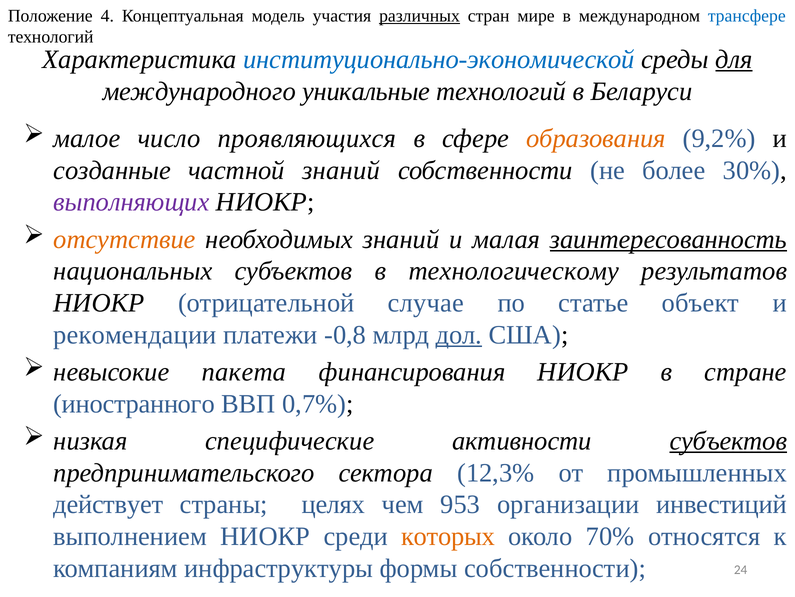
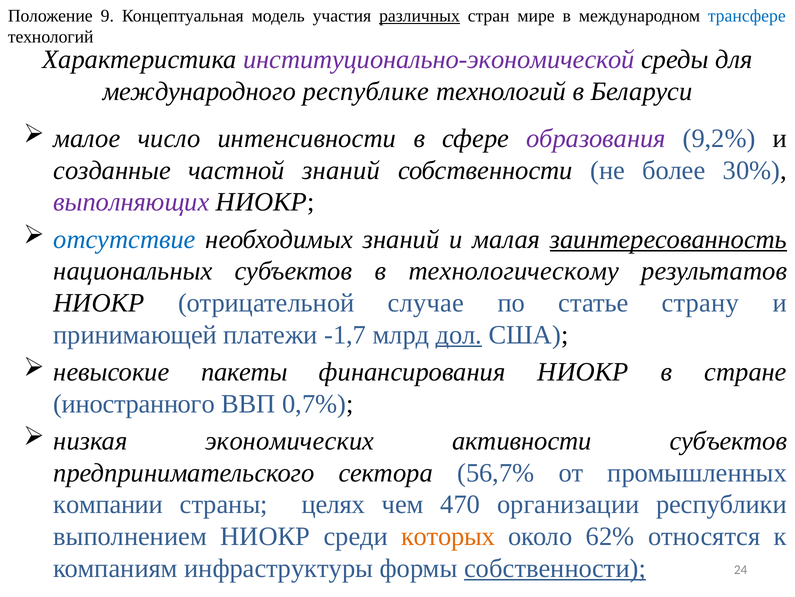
4: 4 -> 9
институционально-экономической colour: blue -> purple
для underline: present -> none
уникальные: уникальные -> республике
проявляющихся: проявляющихся -> интенсивности
образования colour: orange -> purple
отсутствие colour: orange -> blue
объект: объект -> страну
рекомендации: рекомендации -> принимающей
-0,8: -0,8 -> -1,7
пакета: пакета -> пакеты
специфические: специфические -> экономических
субъектов at (728, 440) underline: present -> none
12,3%: 12,3% -> 56,7%
действует: действует -> компании
953: 953 -> 470
инвестиций: инвестиций -> республики
70%: 70% -> 62%
собственности at (555, 568) underline: none -> present
